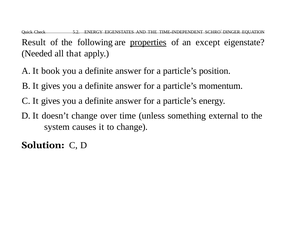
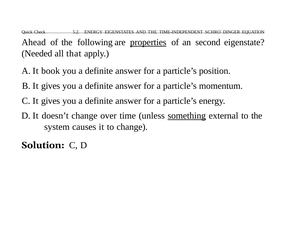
Result: Result -> Ahead
except: except -> second
something underline: none -> present
